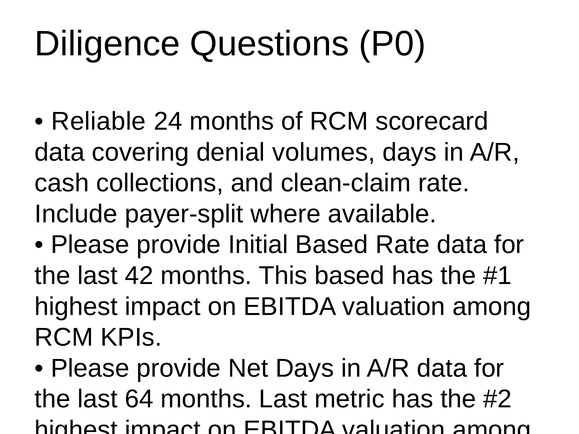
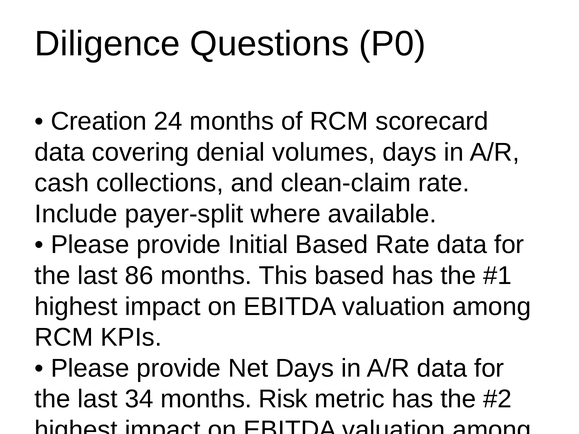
Reliable: Reliable -> Creation
42: 42 -> 86
64: 64 -> 34
months Last: Last -> Risk
